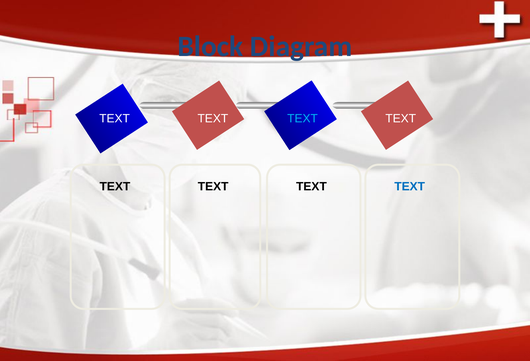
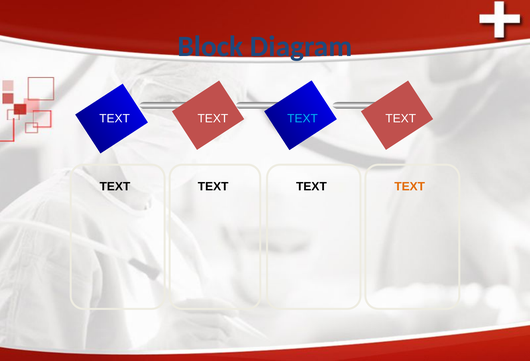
TEXT at (410, 186) colour: blue -> orange
